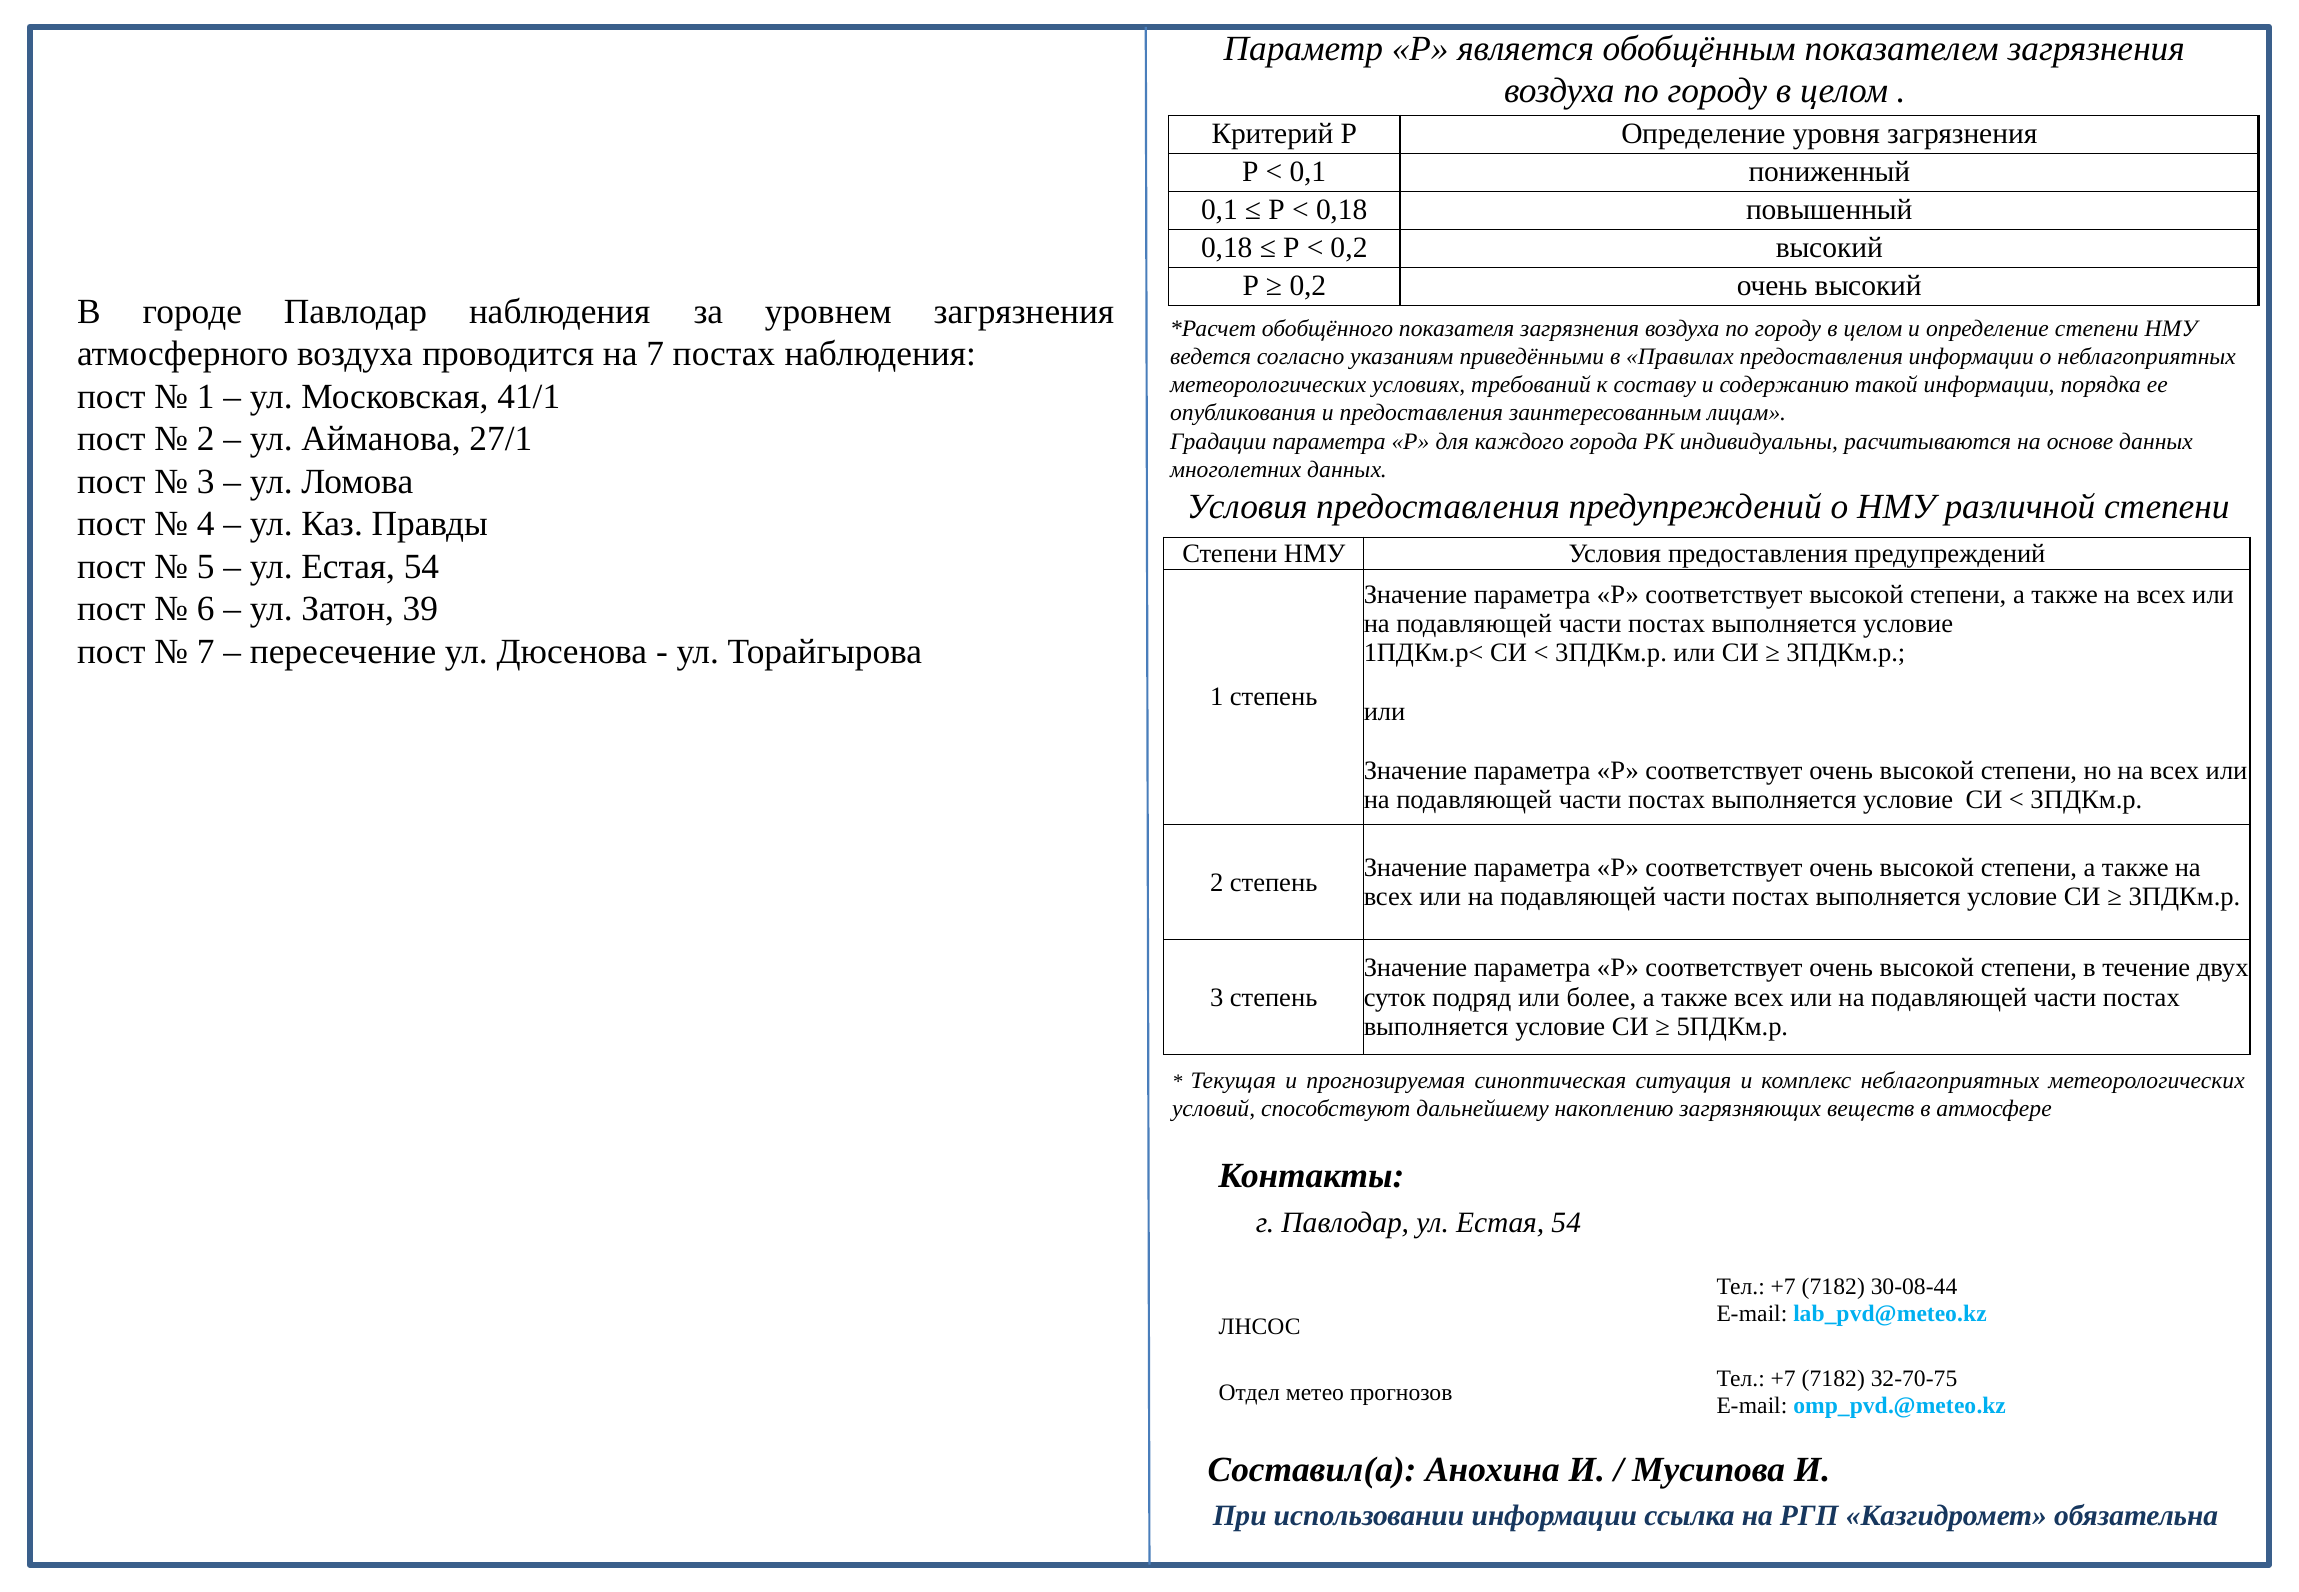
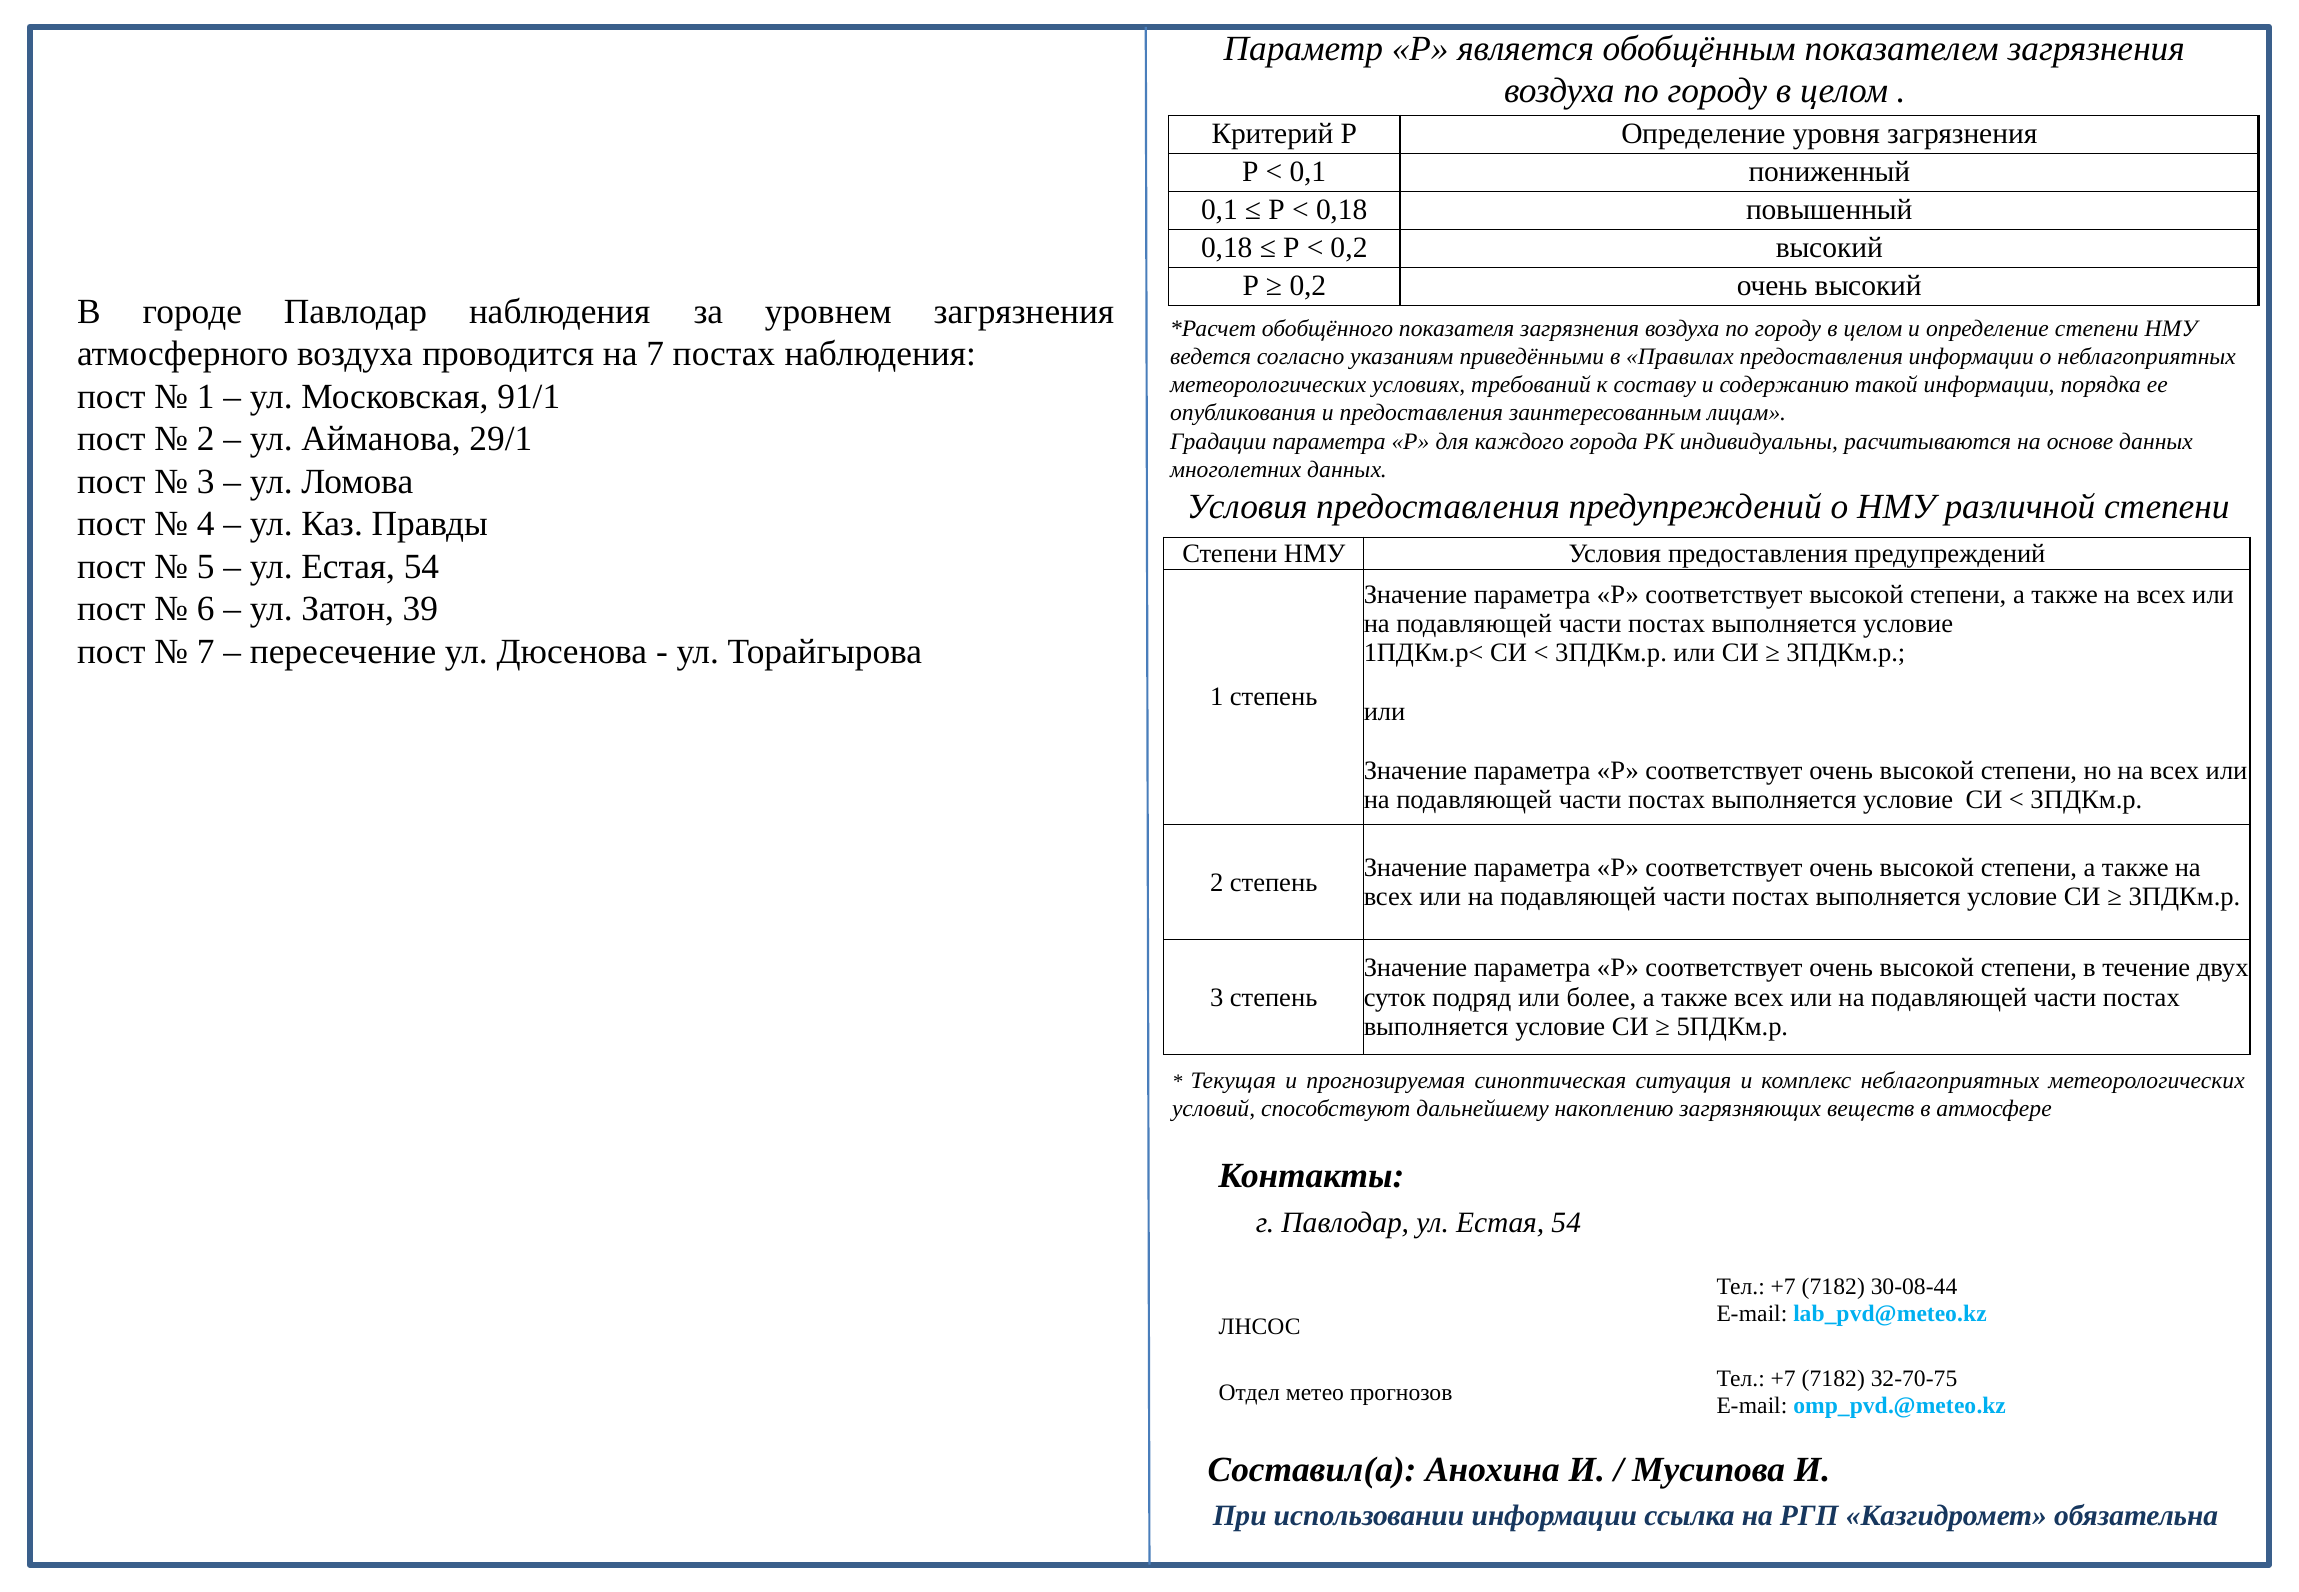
41/1: 41/1 -> 91/1
27/1: 27/1 -> 29/1
